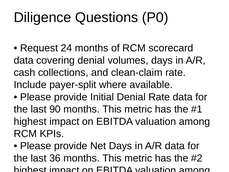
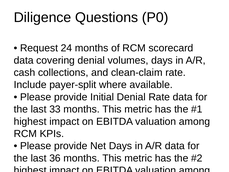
90: 90 -> 33
